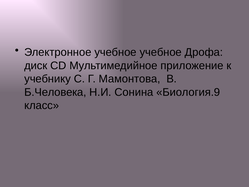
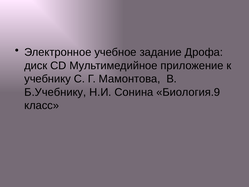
учебное учебное: учебное -> задание
Б.Человека: Б.Человека -> Б.Учебнику
